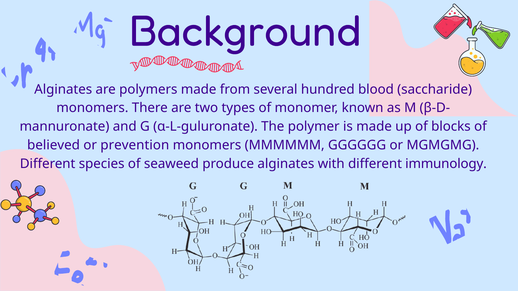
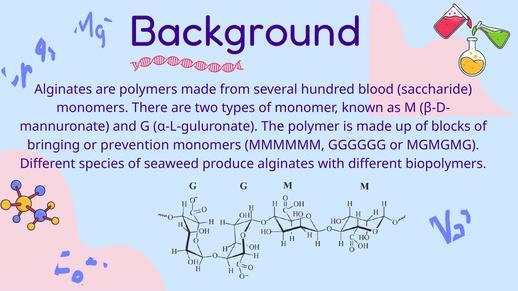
believed: believed -> bringing
immunology: immunology -> biopolymers
